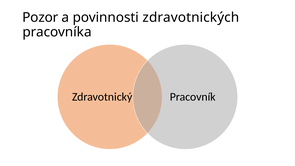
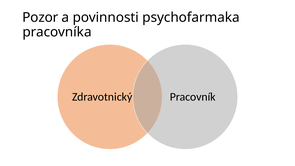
zdravotnických: zdravotnických -> psychofarmaka
